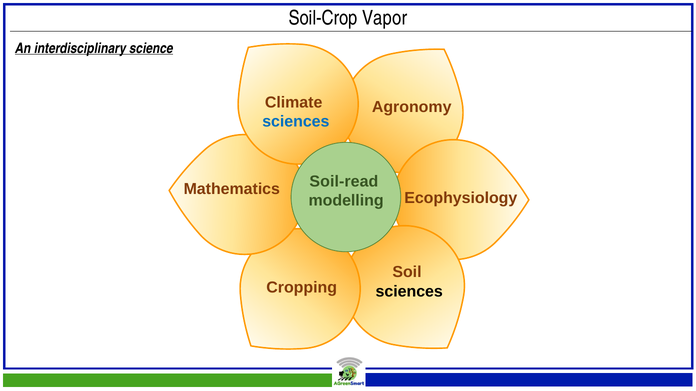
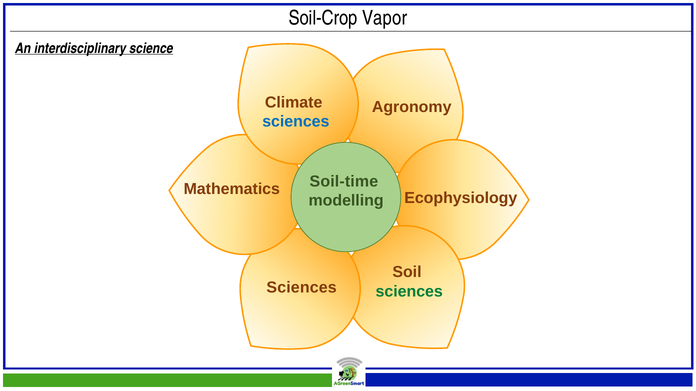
Soil-read: Soil-read -> Soil-time
Cropping at (302, 288): Cropping -> Sciences
sciences at (409, 292) colour: black -> green
